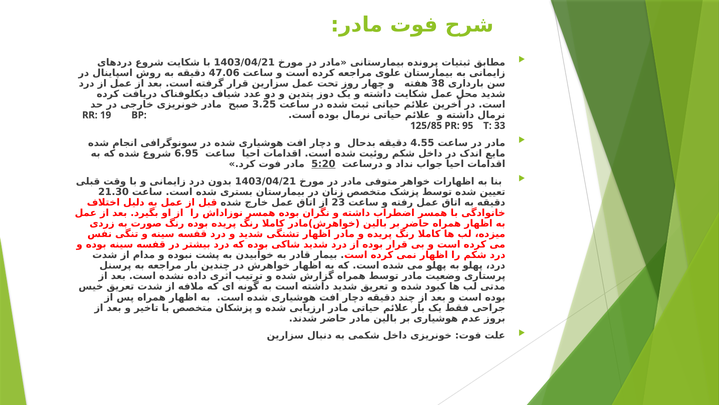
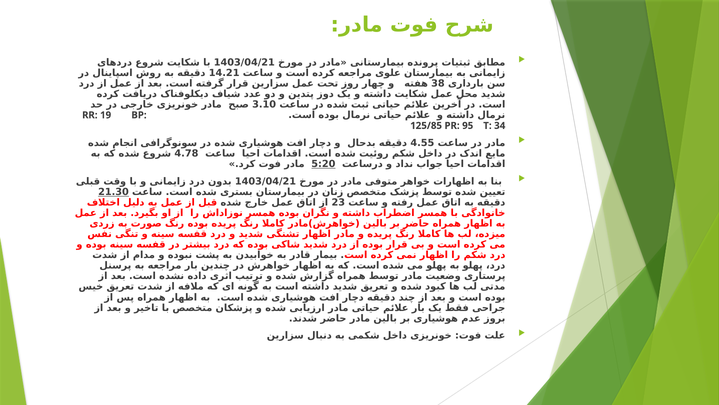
47.06: 47.06 -> 14.21
3.25: 3.25 -> 3.10
33: 33 -> 34
6.95: 6.95 -> 4.78
21.30 underline: none -> present
